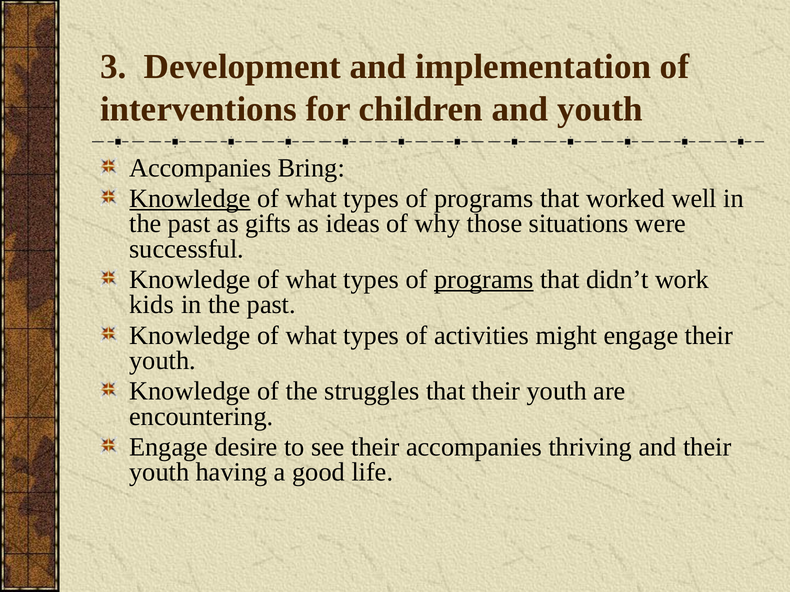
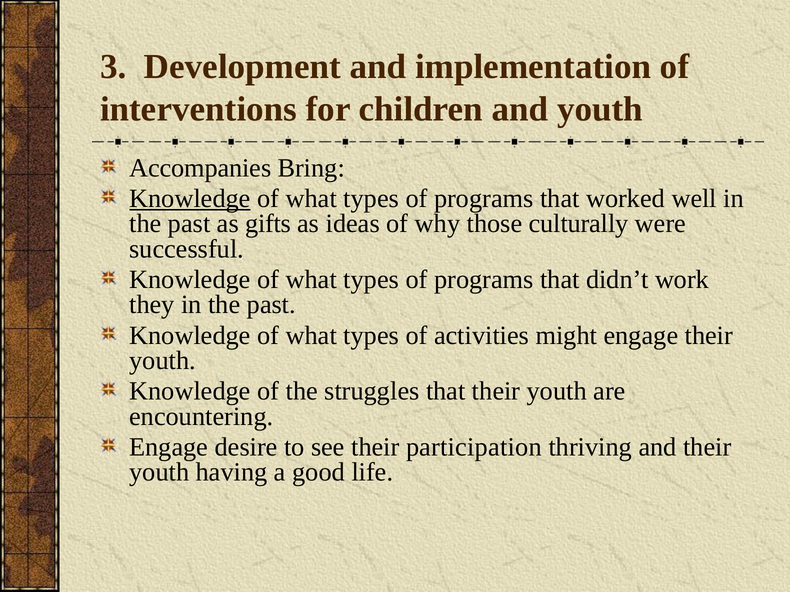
situations: situations -> culturally
programs at (484, 280) underline: present -> none
kids: kids -> they
their accompanies: accompanies -> participation
